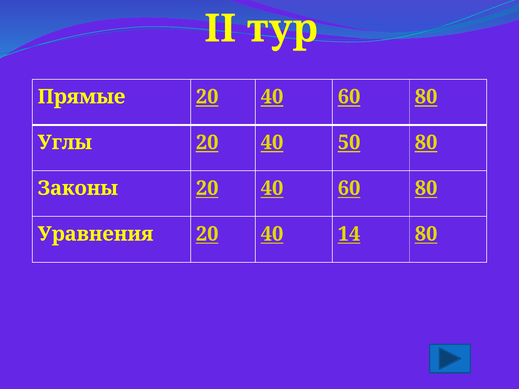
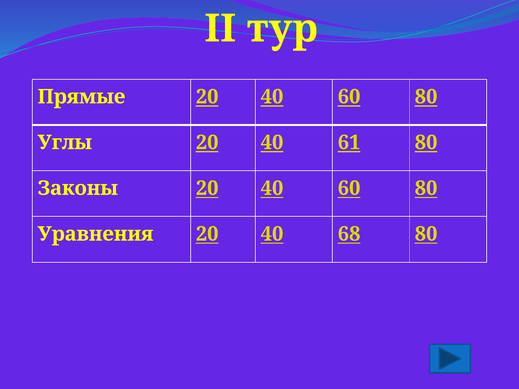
50: 50 -> 61
14: 14 -> 68
